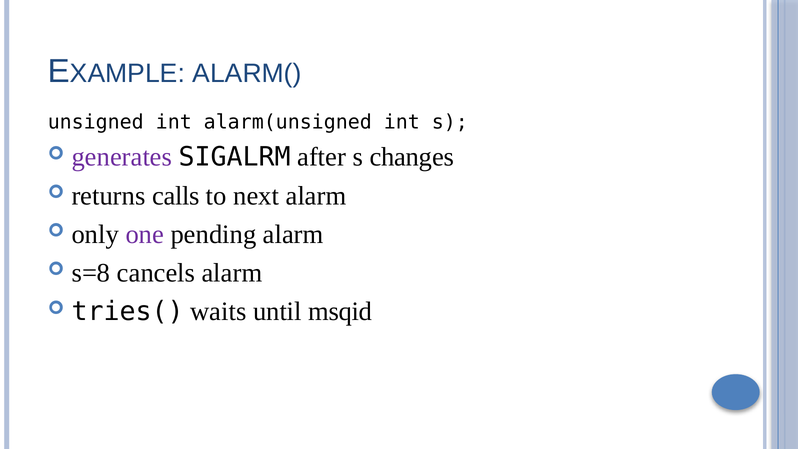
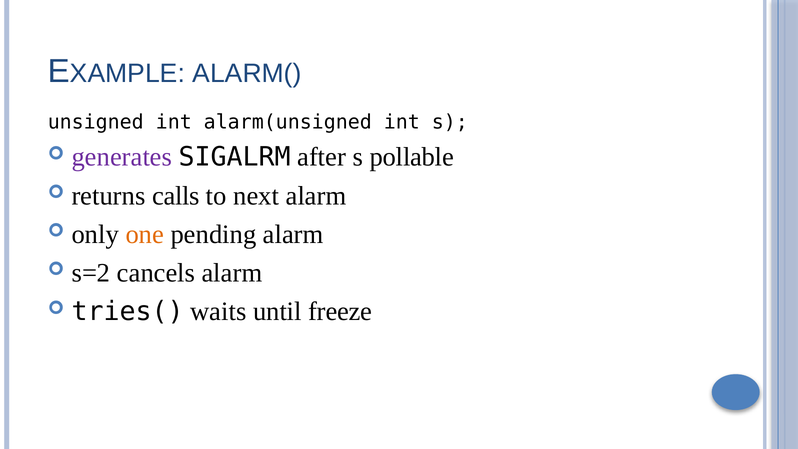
changes: changes -> pollable
one colour: purple -> orange
s=8: s=8 -> s=2
msqid: msqid -> freeze
